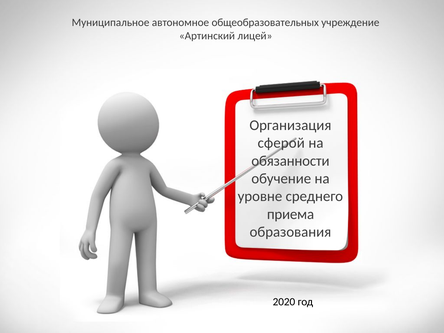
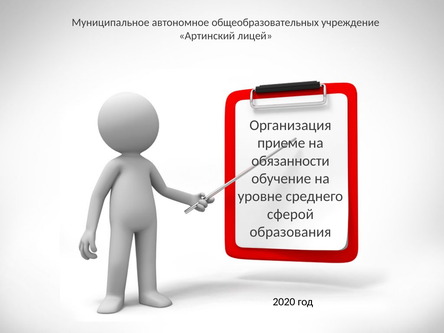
сферой: сферой -> приеме
приема: приема -> сферой
